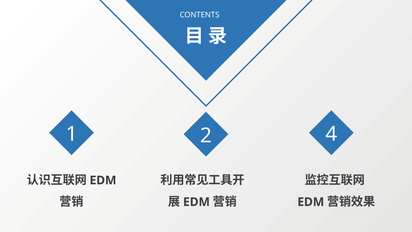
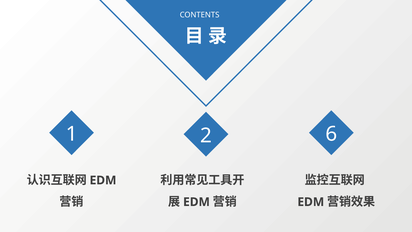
4: 4 -> 6
